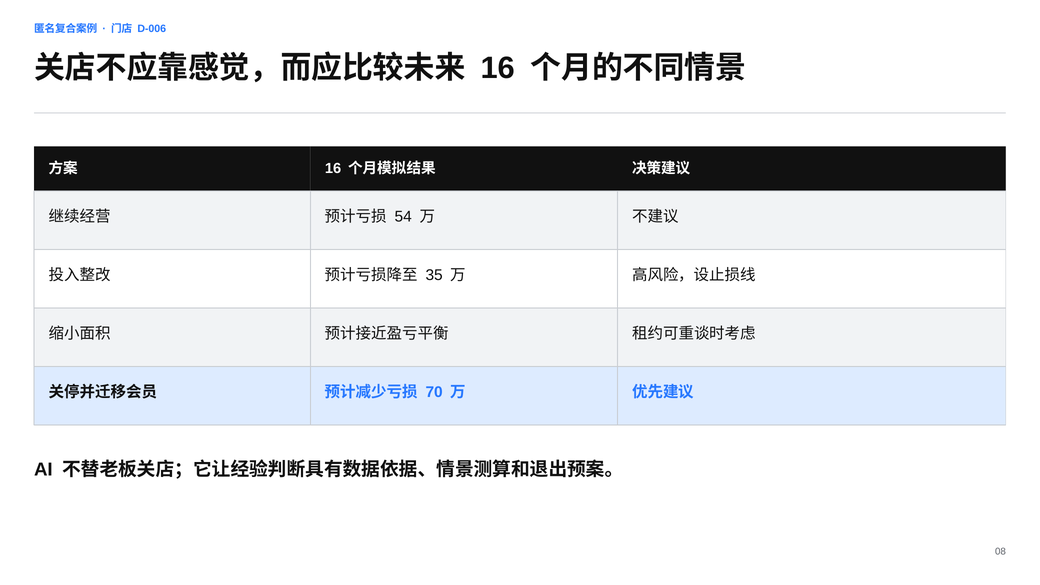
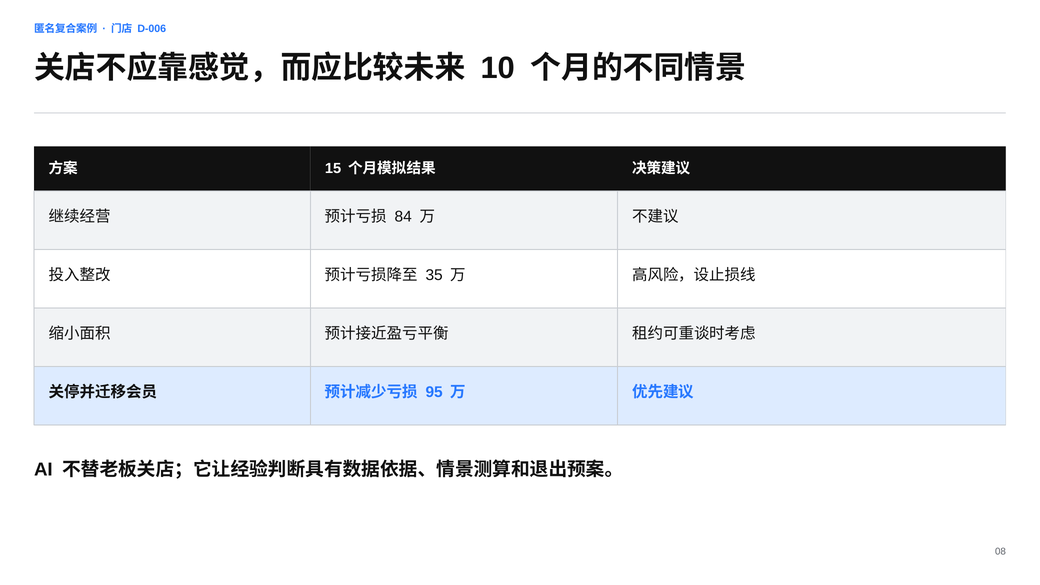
16 at (498, 68): 16 -> 10
16 at (333, 168): 16 -> 15
54: 54 -> 84
70: 70 -> 95
